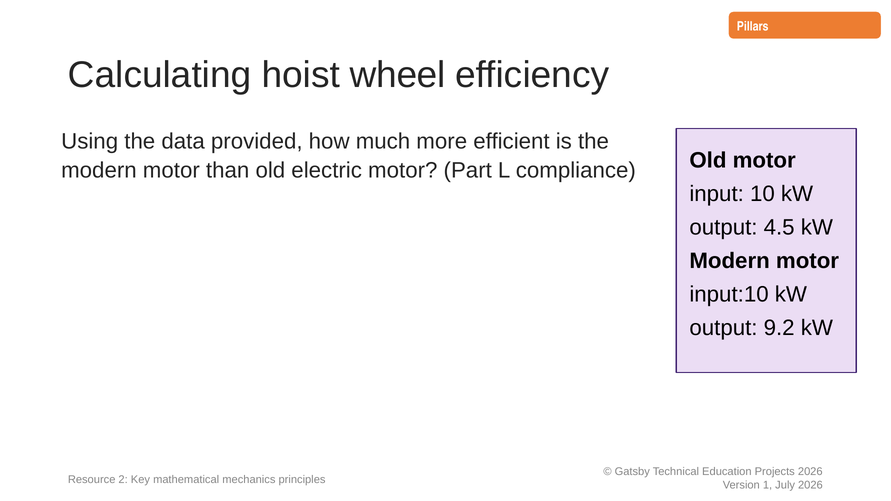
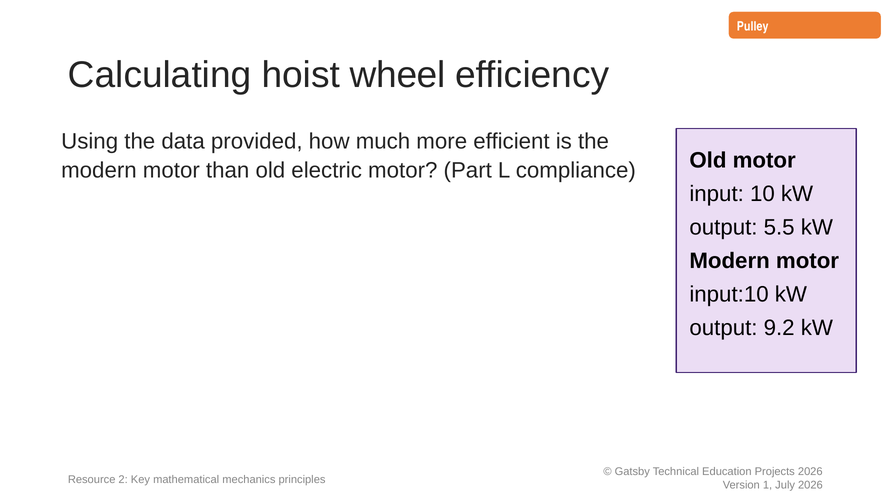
Pillars: Pillars -> Pulley
4.5: 4.5 -> 5.5
